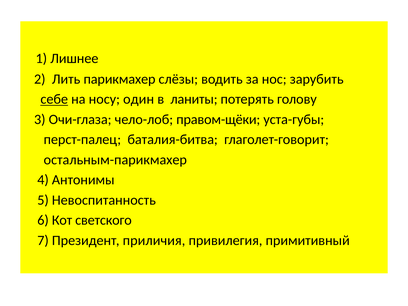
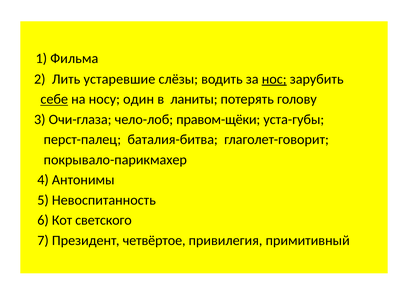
Лишнее: Лишнее -> Фильма
парикмахер: парикмахер -> устаревшие
нос underline: none -> present
остальным-парикмахер: остальным-парикмахер -> покрывало-парикмахер
приличия: приличия -> четвёртое
